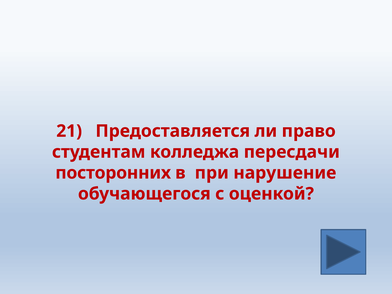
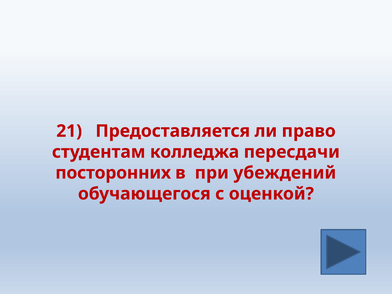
нарушение: нарушение -> убеждений
